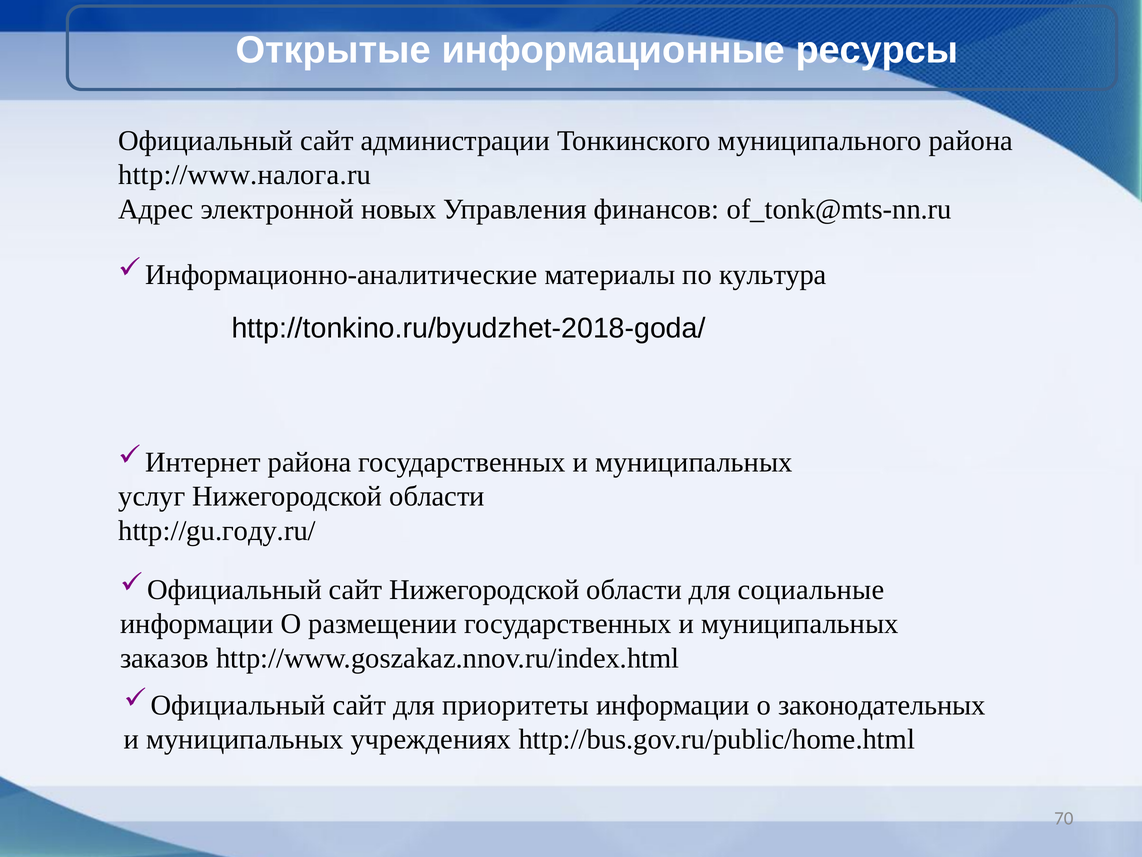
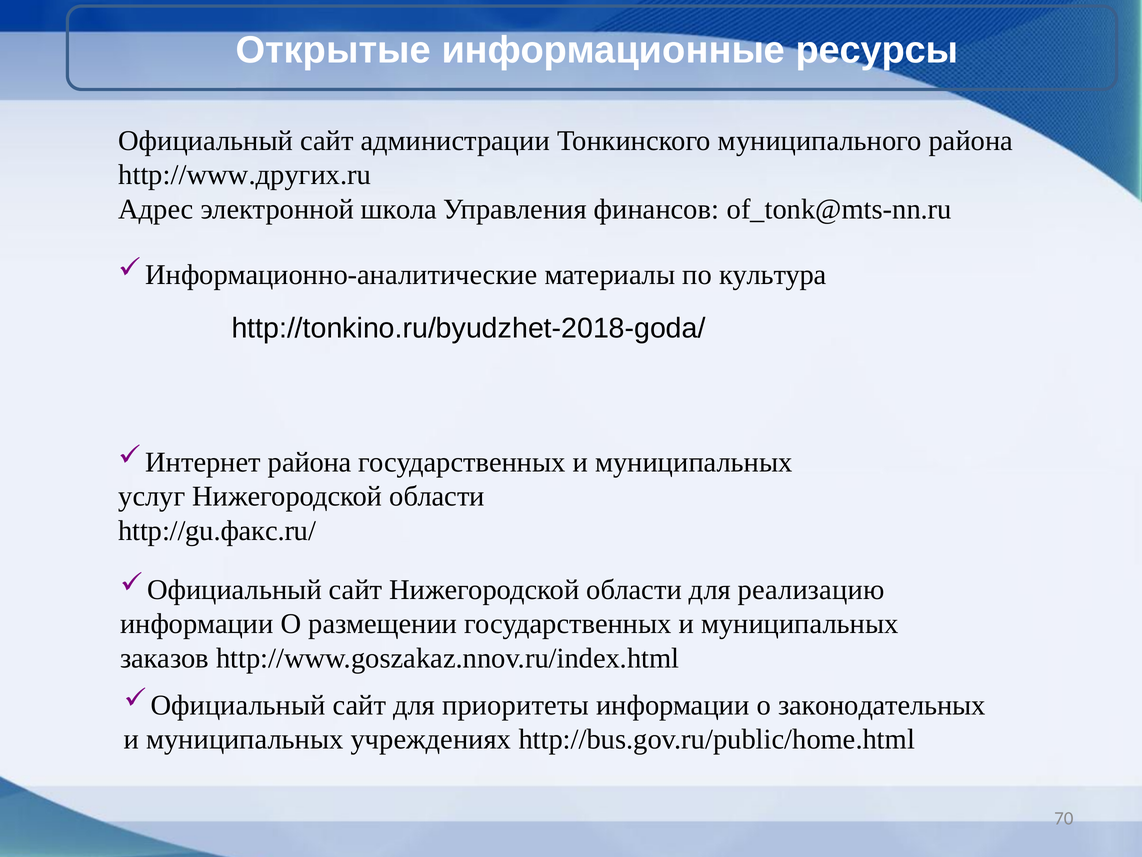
http://www.налога.ru: http://www.налога.ru -> http://www.других.ru
новых: новых -> школа
http://gu.году.ru/: http://gu.году.ru/ -> http://gu.факс.ru/
социальные: социальные -> реализацию
